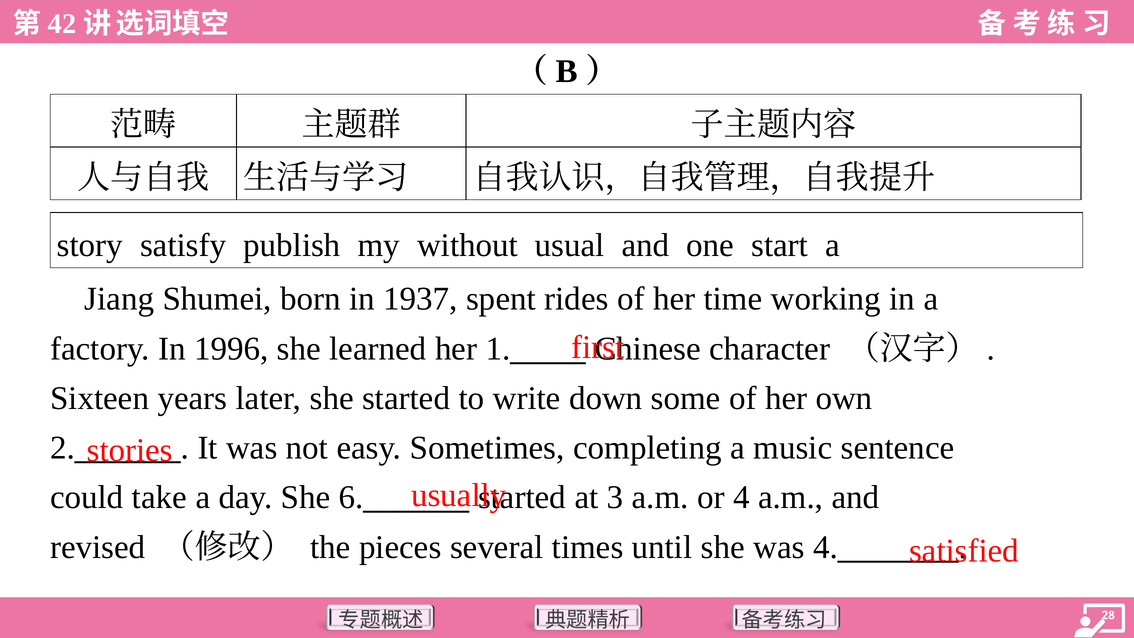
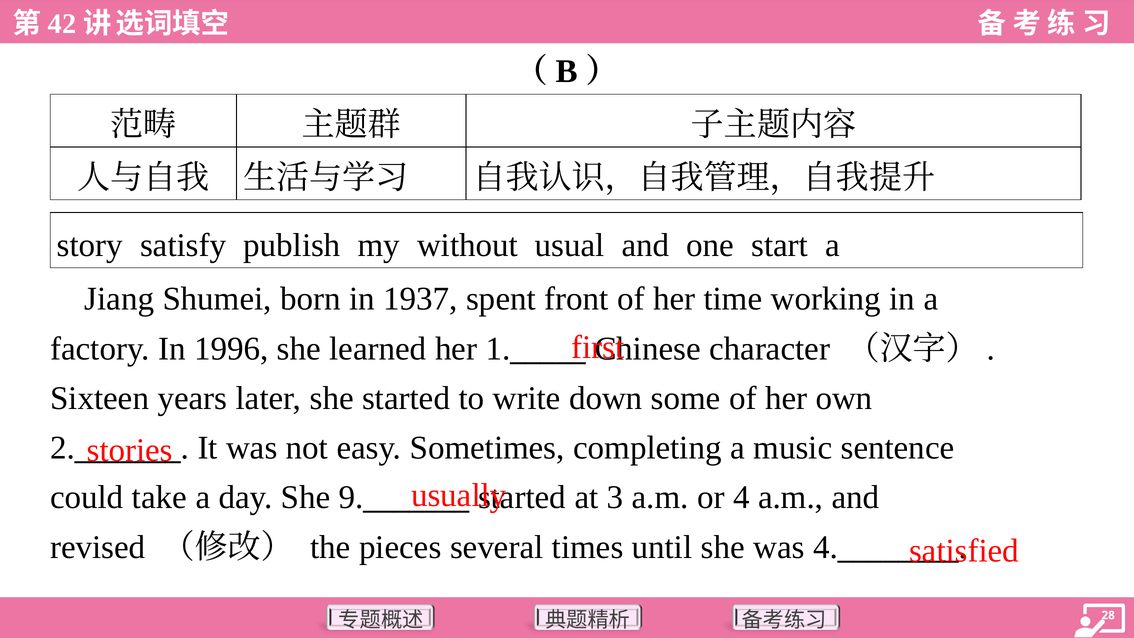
rides: rides -> front
6: 6 -> 9
